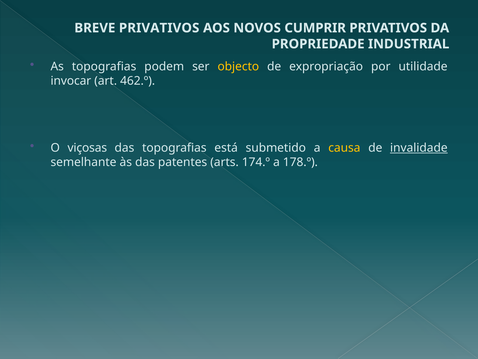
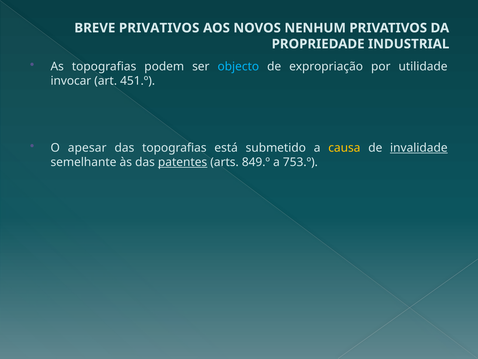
CUMPRIR: CUMPRIR -> NENHUM
objecto colour: yellow -> light blue
462.º: 462.º -> 451.º
viçosas: viçosas -> apesar
patentes underline: none -> present
174.º: 174.º -> 849.º
178.º: 178.º -> 753.º
